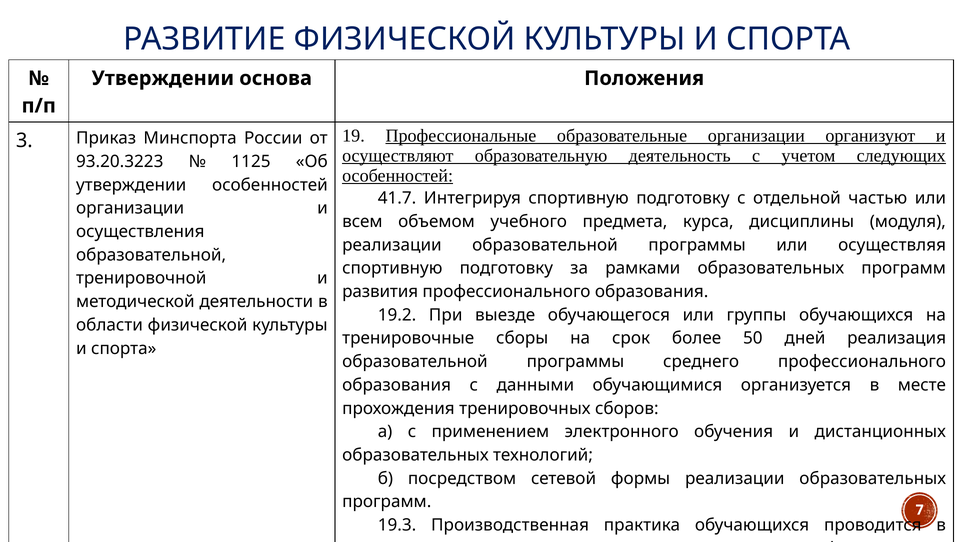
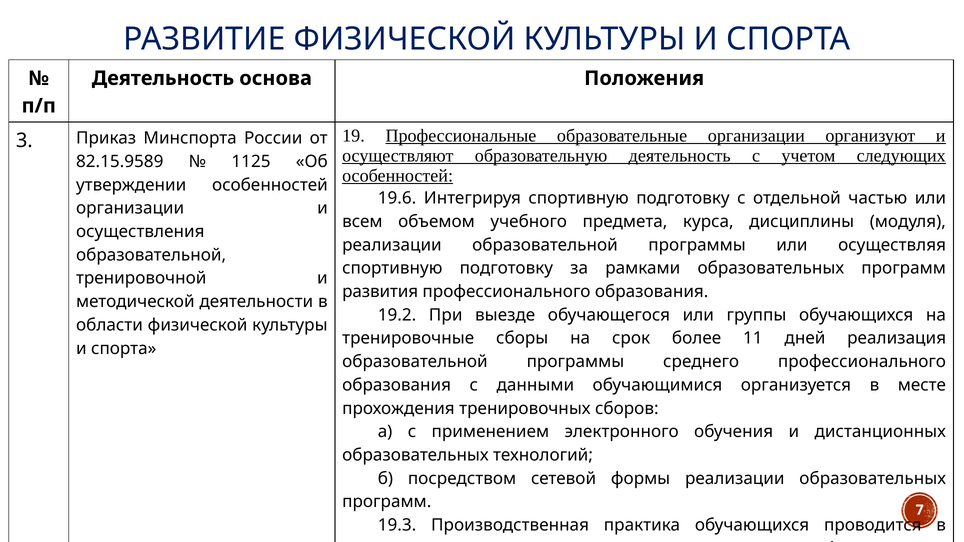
Утверждении at (163, 78): Утверждении -> Деятельность
93.20.3223: 93.20.3223 -> 82.15.9589
41.7: 41.7 -> 19.6
50: 50 -> 11
